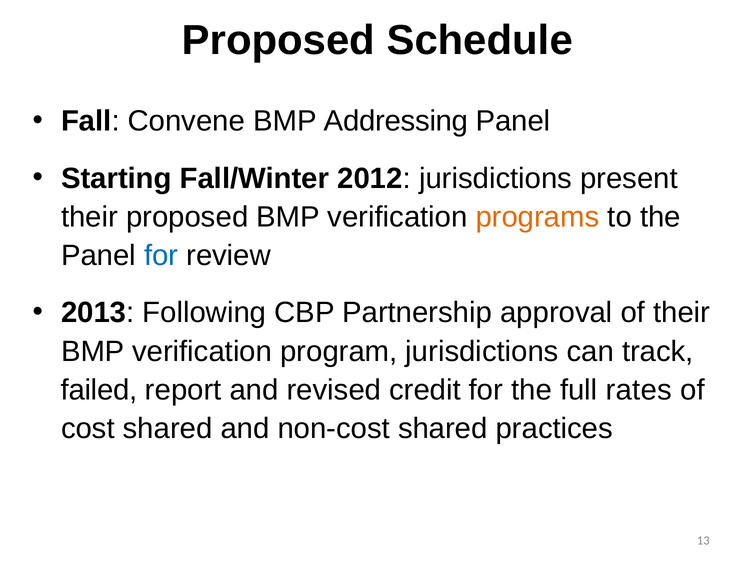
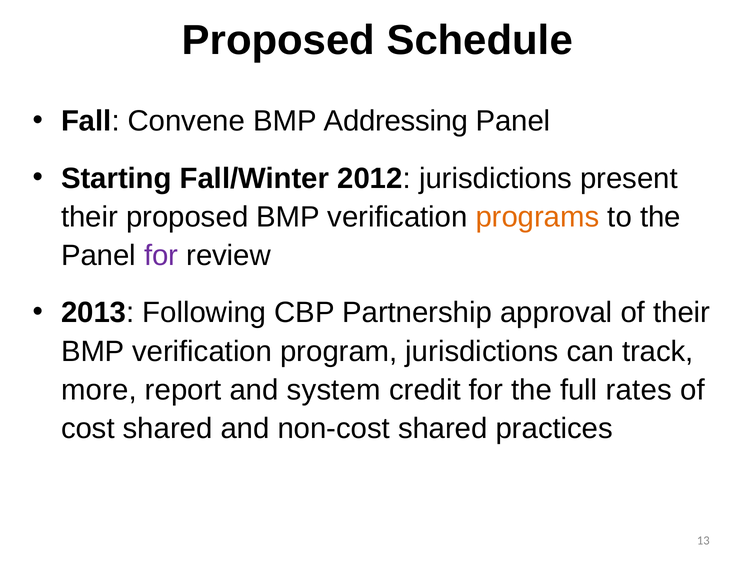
for at (161, 256) colour: blue -> purple
failed: failed -> more
revised: revised -> system
